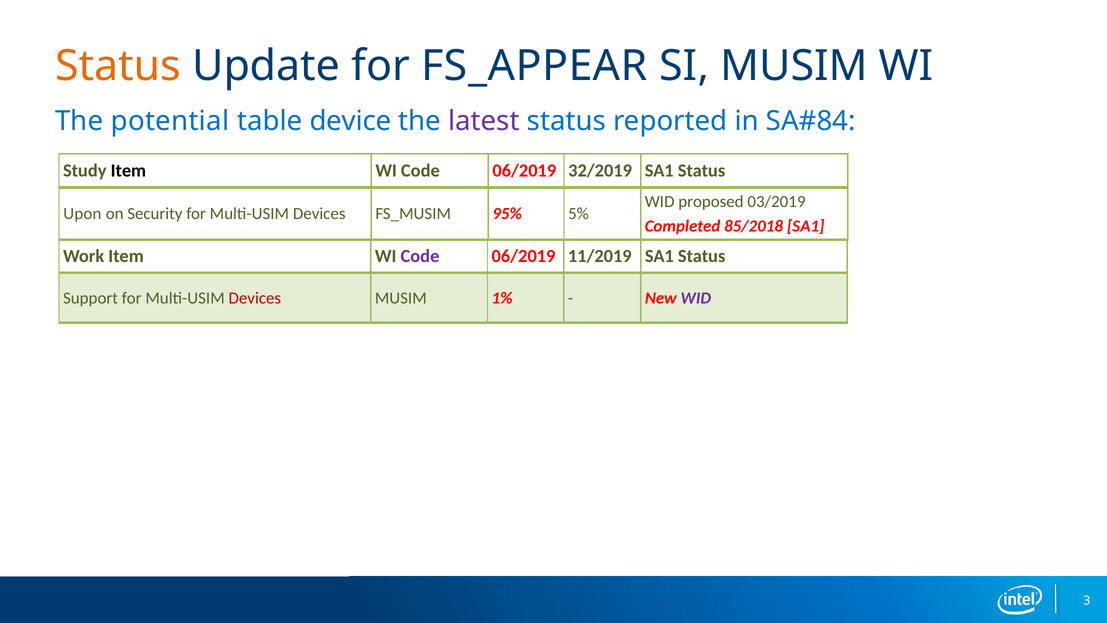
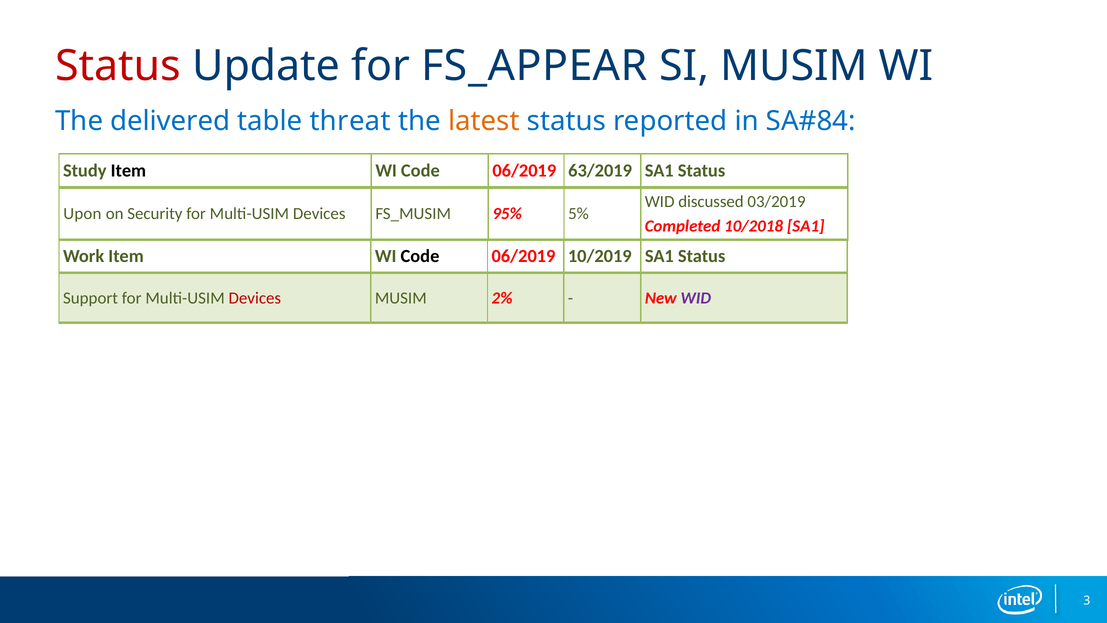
Status at (118, 66) colour: orange -> red
potential: potential -> delivered
device: device -> threat
latest colour: purple -> orange
32/2019: 32/2019 -> 63/2019
proposed: proposed -> discussed
85/2018: 85/2018 -> 10/2018
Code at (420, 256) colour: purple -> black
11/2019: 11/2019 -> 10/2019
1%: 1% -> 2%
